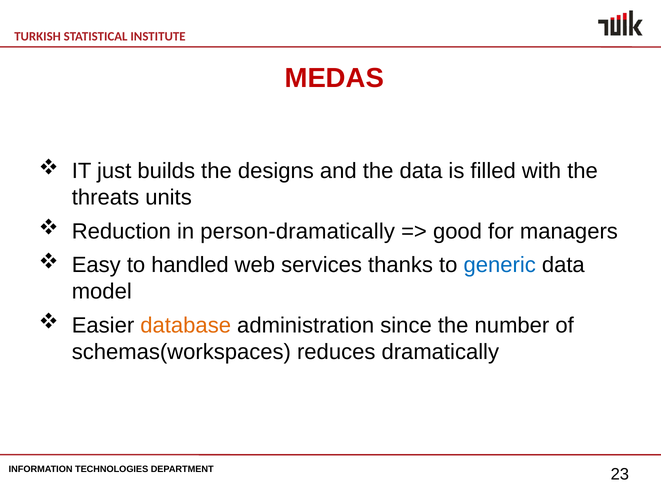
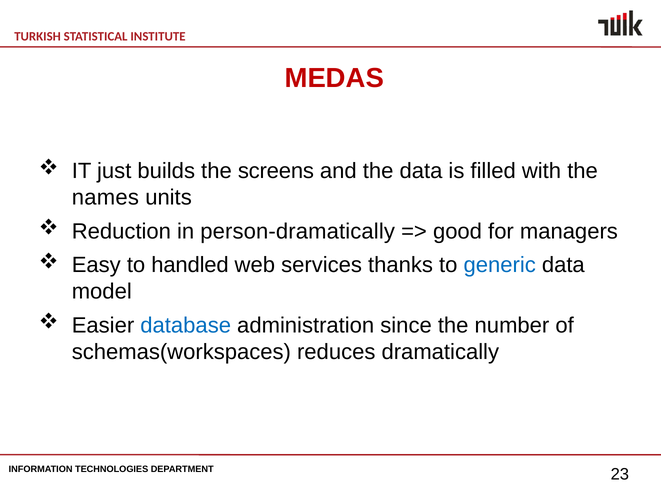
designs: designs -> screens
threats: threats -> names
database colour: orange -> blue
